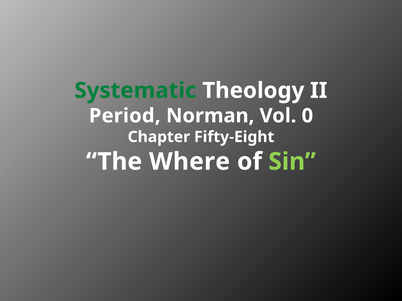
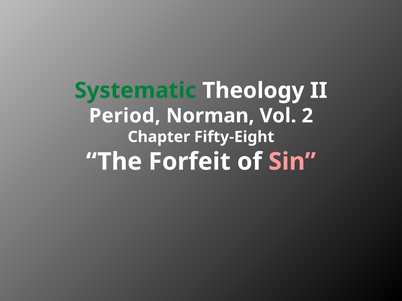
0: 0 -> 2
Where: Where -> Forfeit
Sin colour: light green -> pink
